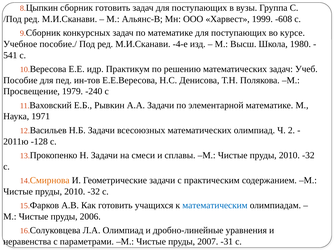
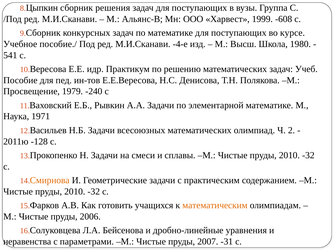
сборник готовить: готовить -> решения
математическим colour: blue -> orange
Л.А Олимпиад: Олимпиад -> Бейсенова
